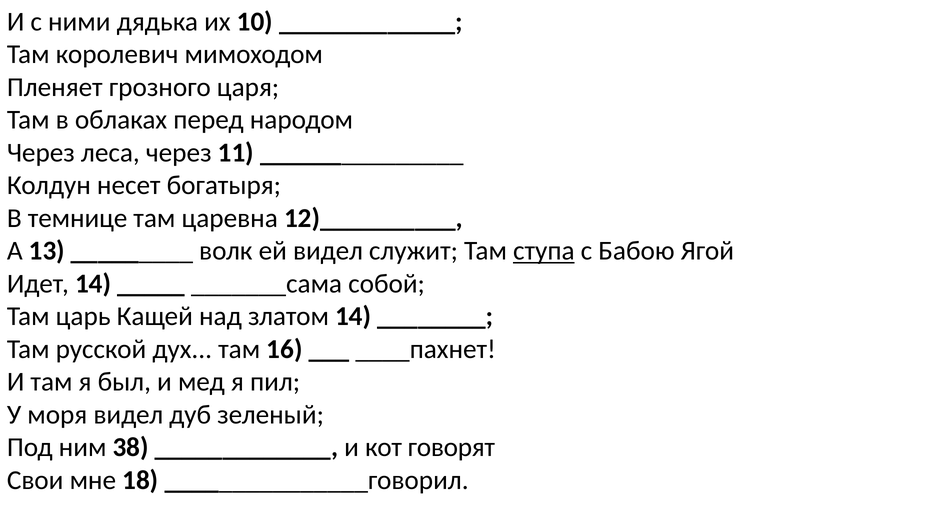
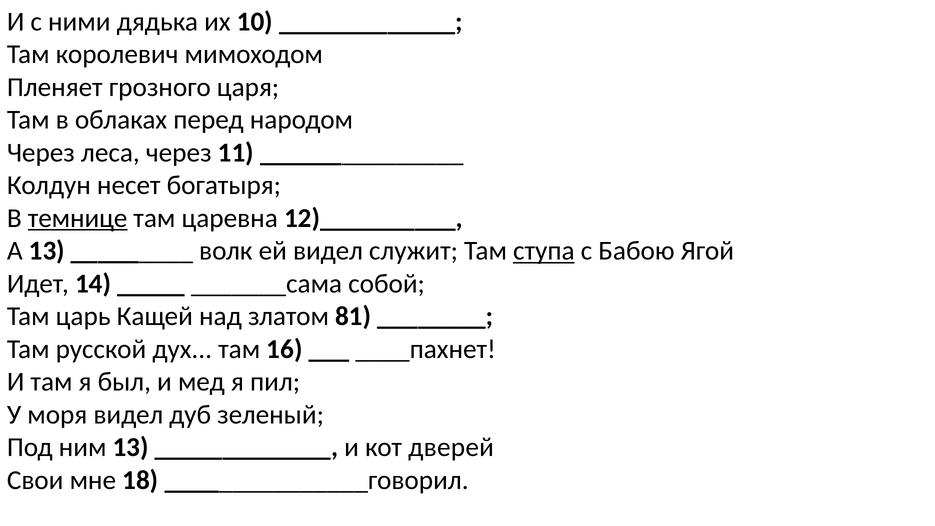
темнице underline: none -> present
златом 14: 14 -> 81
ним 38: 38 -> 13
говорят: говорят -> дверей
